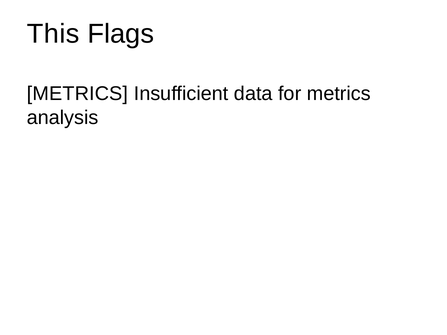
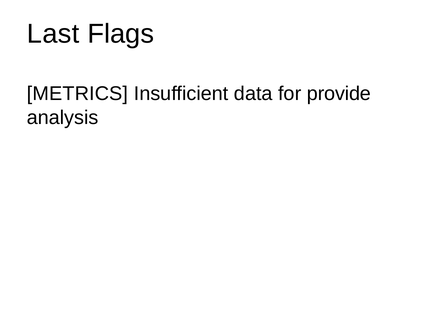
This: This -> Last
for metrics: metrics -> provide
